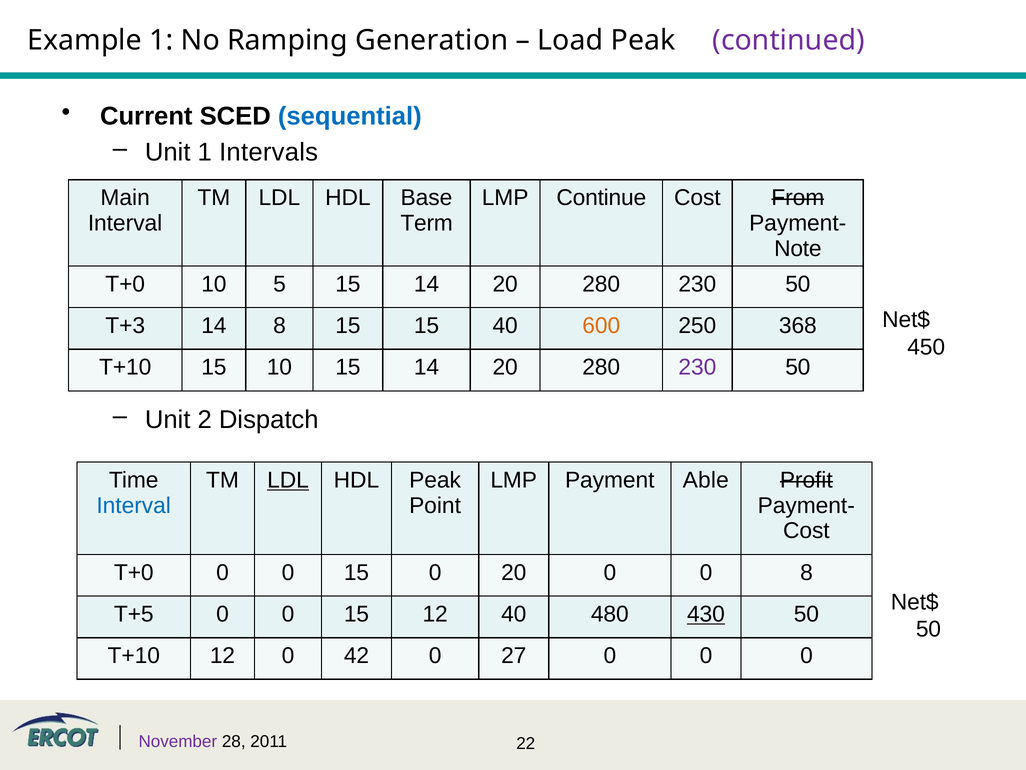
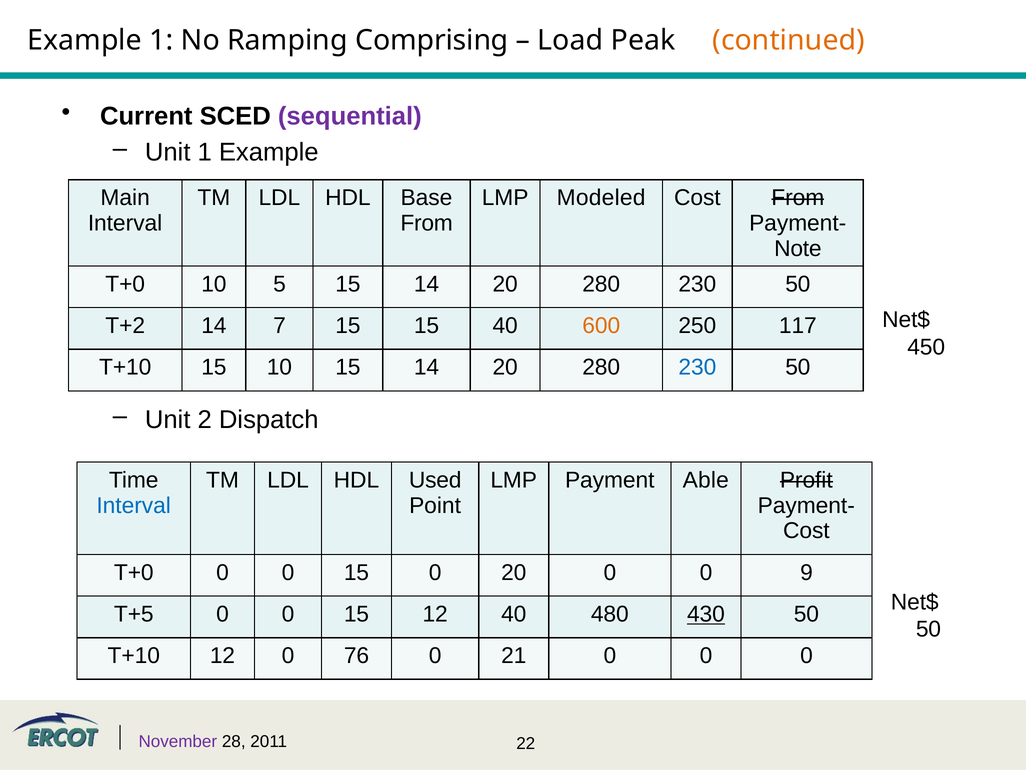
Generation: Generation -> Comprising
continued colour: purple -> orange
sequential colour: blue -> purple
1 Intervals: Intervals -> Example
Continue: Continue -> Modeled
Term at (427, 223): Term -> From
T+3: T+3 -> T+2
14 8: 8 -> 7
368: 368 -> 117
230 at (697, 367) colour: purple -> blue
LDL at (288, 480) underline: present -> none
HDL Peak: Peak -> Used
0 8: 8 -> 9
42: 42 -> 76
27: 27 -> 21
